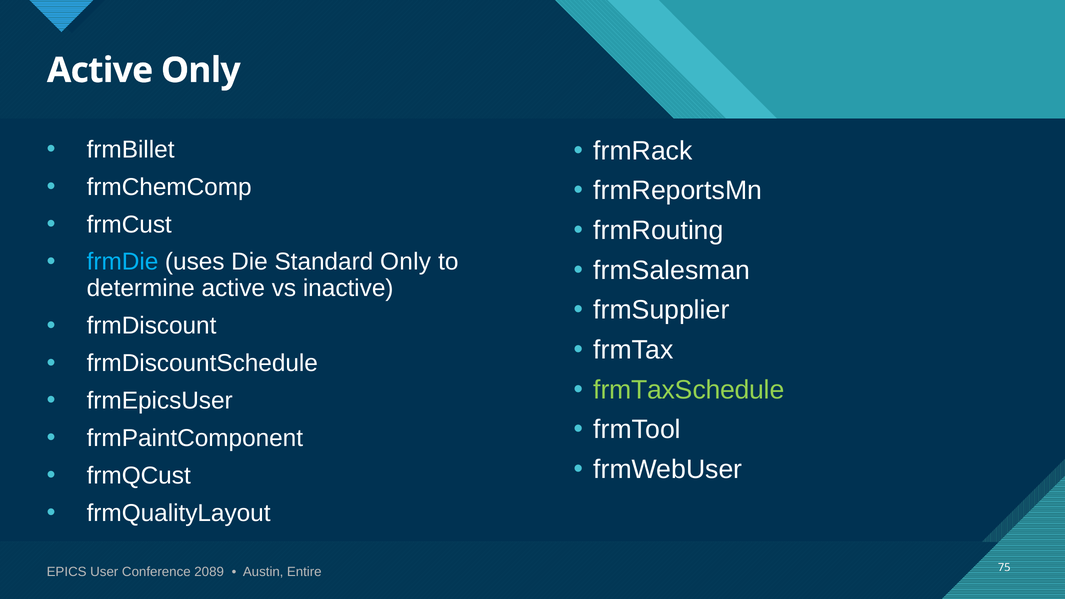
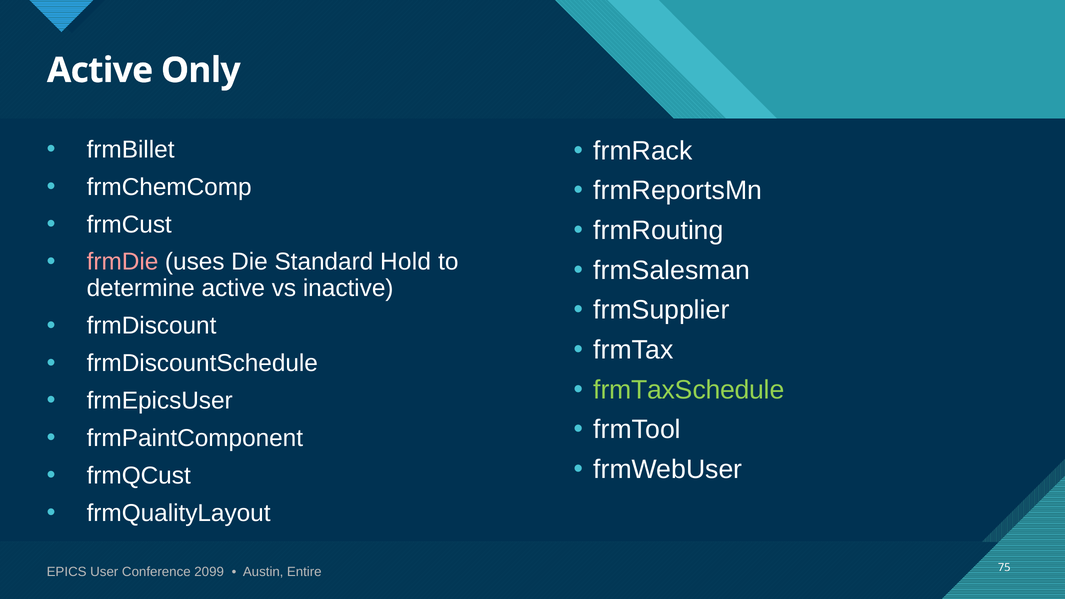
frmDie colour: light blue -> pink
Standard Only: Only -> Hold
2089: 2089 -> 2099
